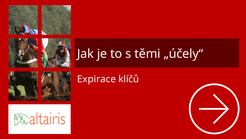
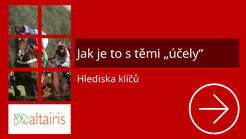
Expirace: Expirace -> Hlediska
